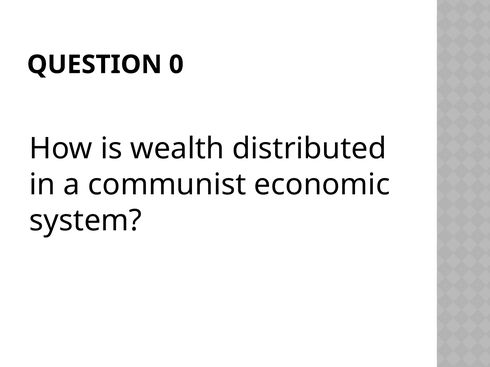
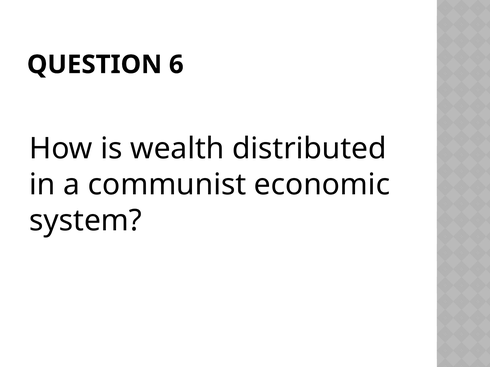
0: 0 -> 6
